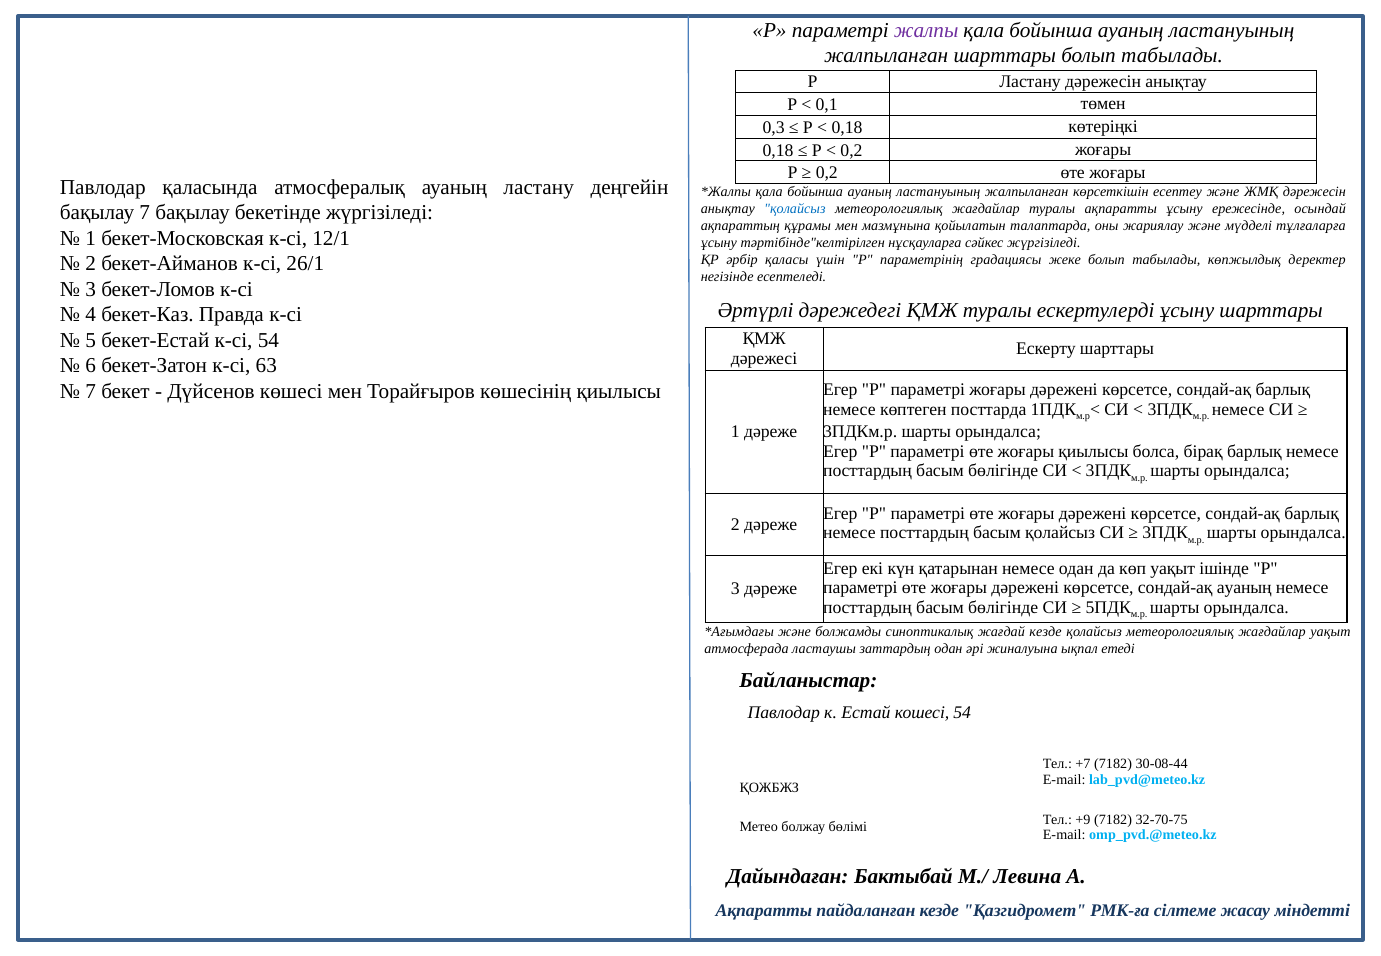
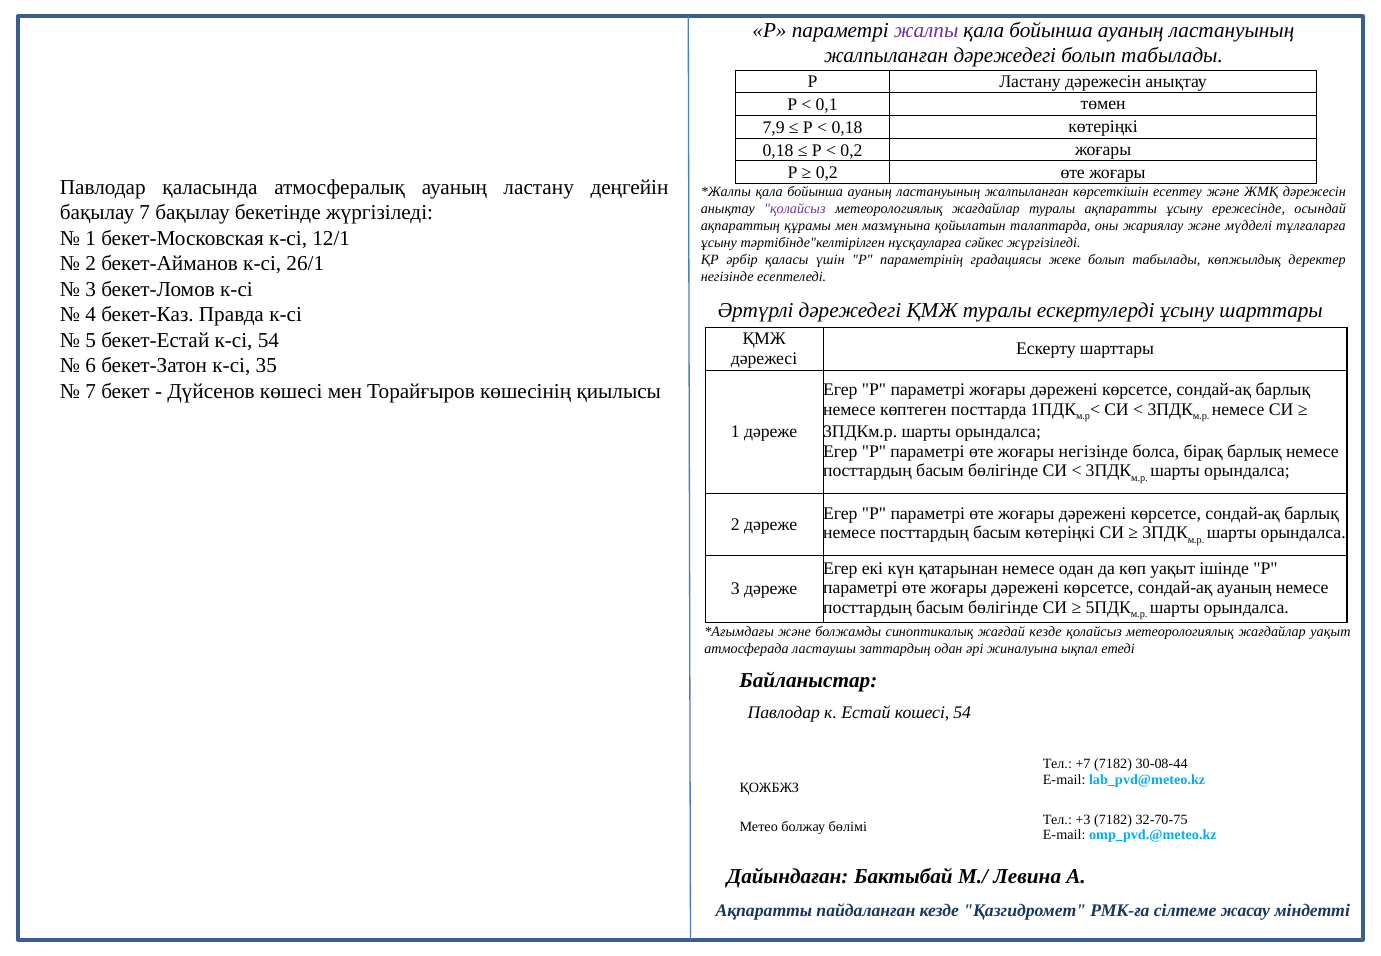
жалпыланған шарттары: шарттары -> дәрежедегі
0,3: 0,3 -> 7,9
қолайсыз at (795, 209) colour: blue -> purple
63: 63 -> 35
жоғары қиылысы: қиылысы -> негізінде
басым қолайсыз: қолайсыз -> көтеріңкі
+9: +9 -> +3
